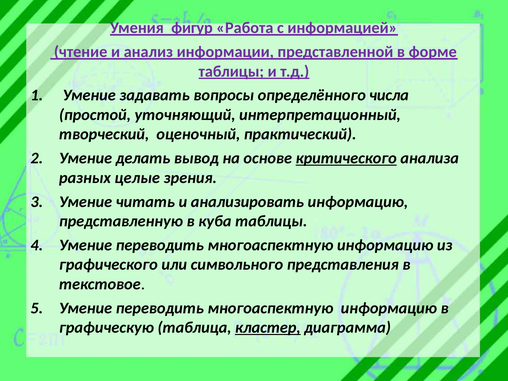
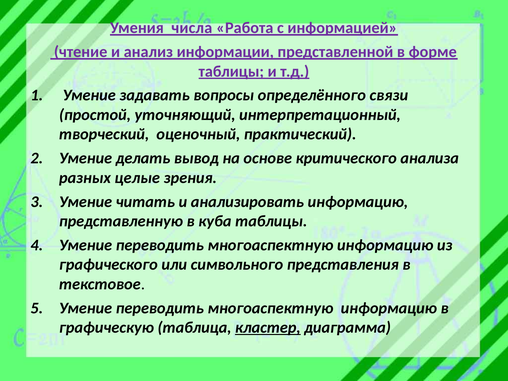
фигур: фигур -> числа
числа: числа -> связи
критического underline: present -> none
